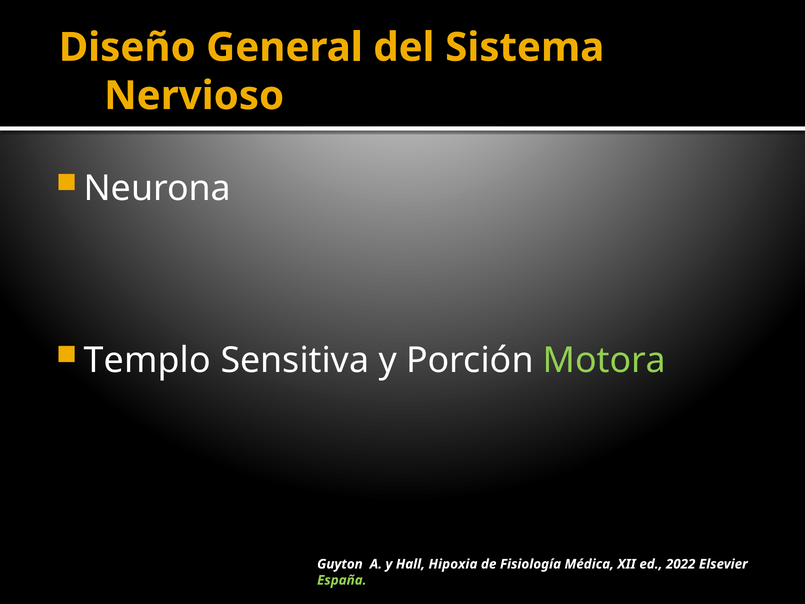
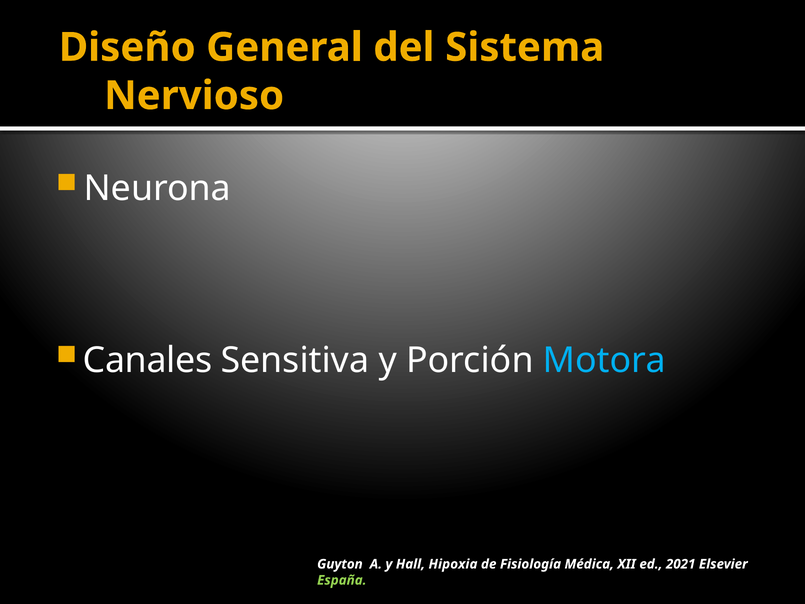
Templo: Templo -> Canales
Motora colour: light green -> light blue
2022: 2022 -> 2021
